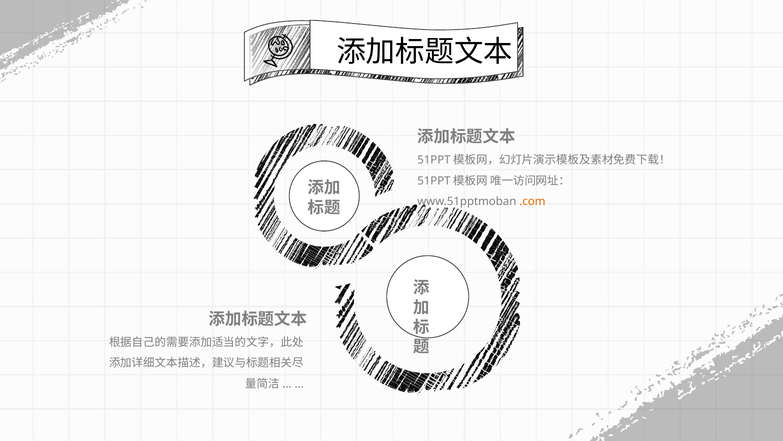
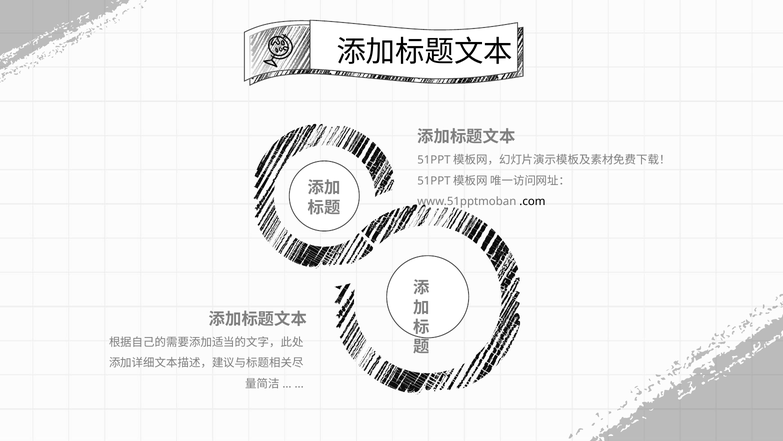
.com colour: orange -> black
